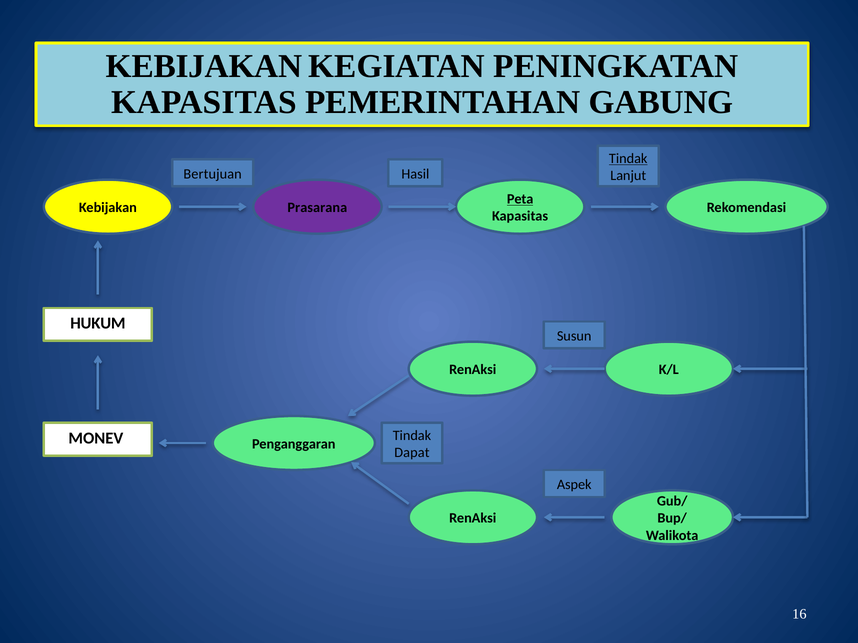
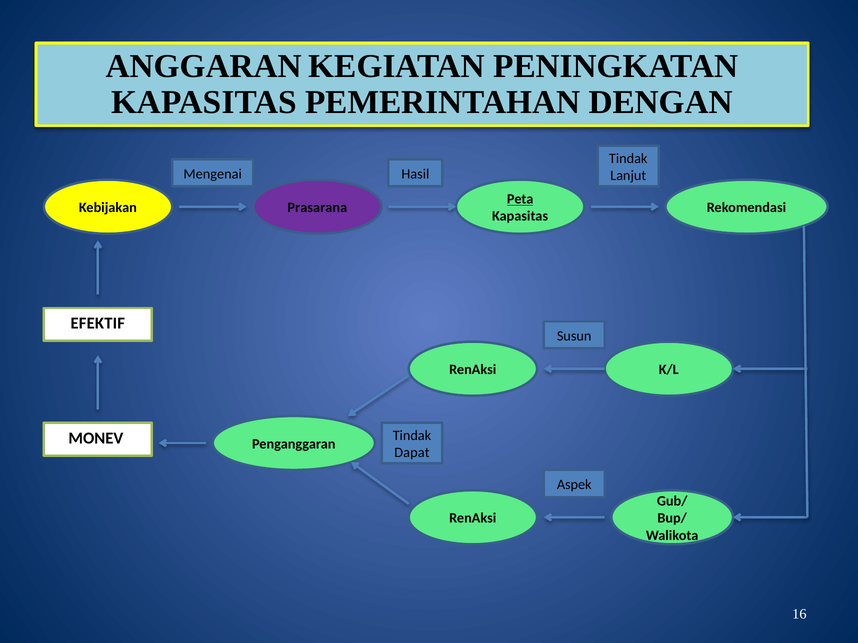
KEBIJAKAN at (204, 66): KEBIJAKAN -> ANGGARAN
GABUNG: GABUNG -> DENGAN
Tindak at (628, 159) underline: present -> none
Bertujuan: Bertujuan -> Mengenai
HUKUM: HUKUM -> EFEKTIF
